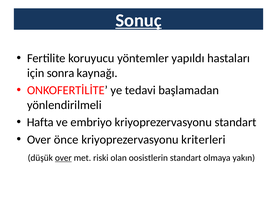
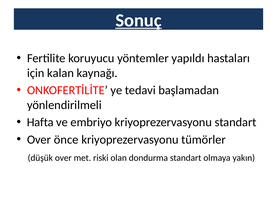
sonra: sonra -> kalan
kriterleri: kriterleri -> tümörler
over at (63, 158) underline: present -> none
oosistlerin: oosistlerin -> dondurma
